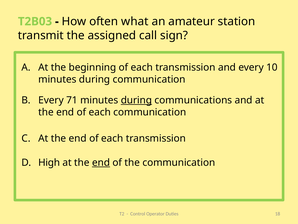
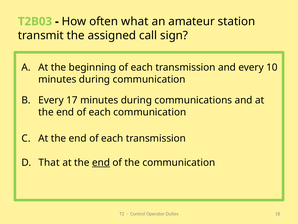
71: 71 -> 17
during at (136, 100) underline: present -> none
High: High -> That
